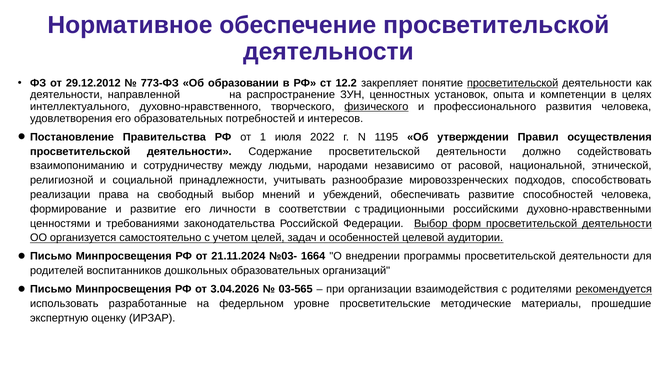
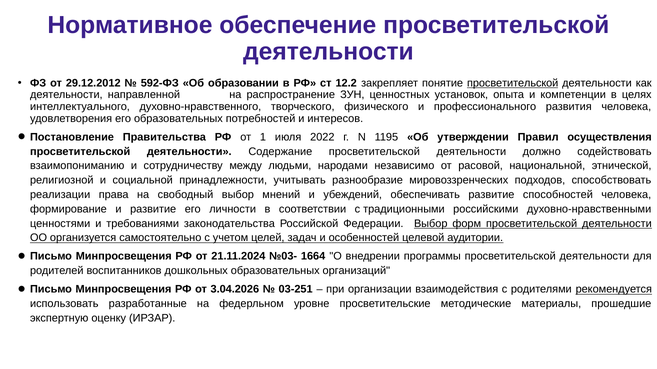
773-ФЗ: 773-ФЗ -> 592-ФЗ
физического underline: present -> none
03-565: 03-565 -> 03-251
